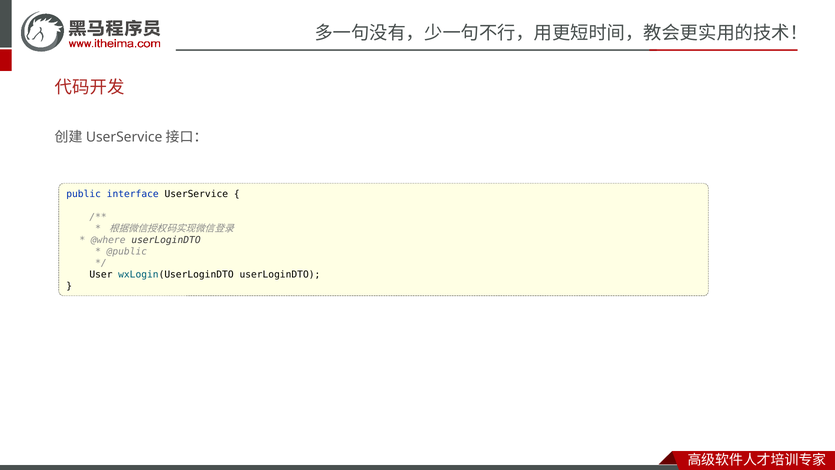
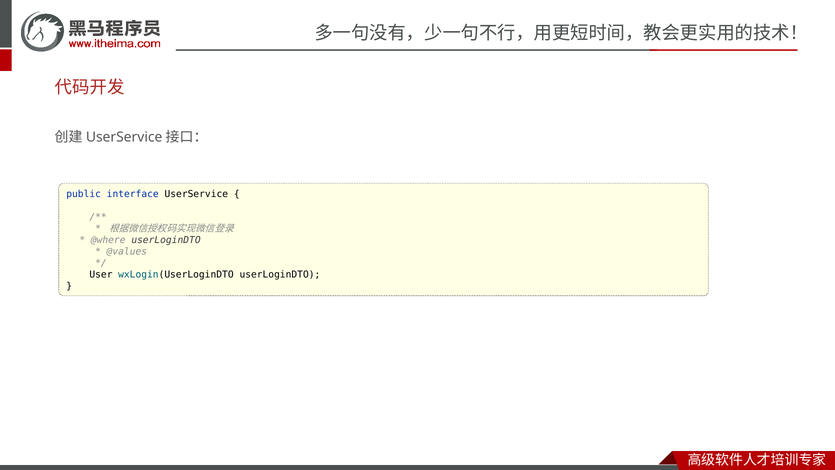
@public: @public -> @values
